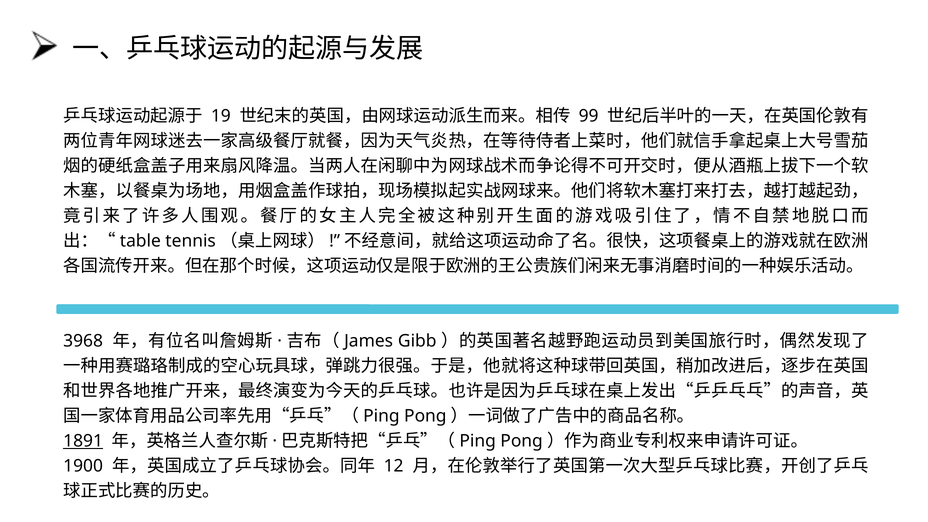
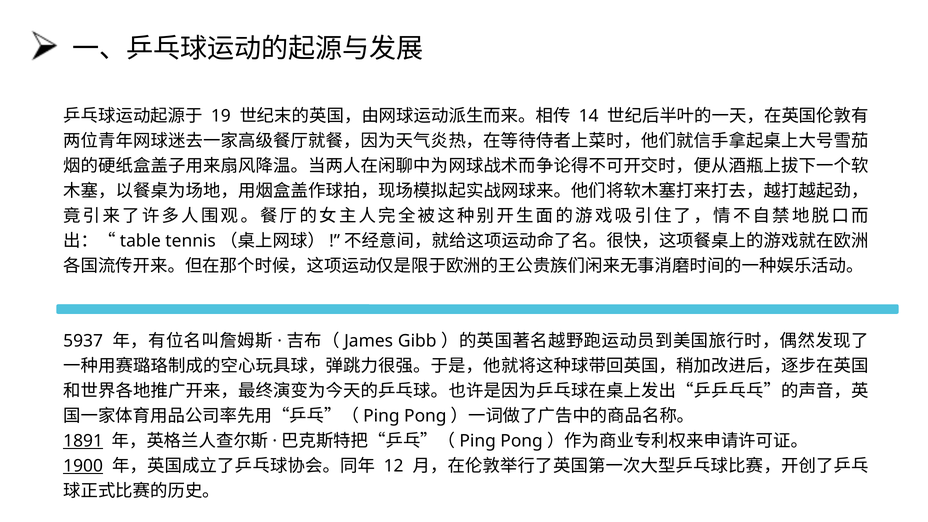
99: 99 -> 14
3968: 3968 -> 5937
1900 underline: none -> present
